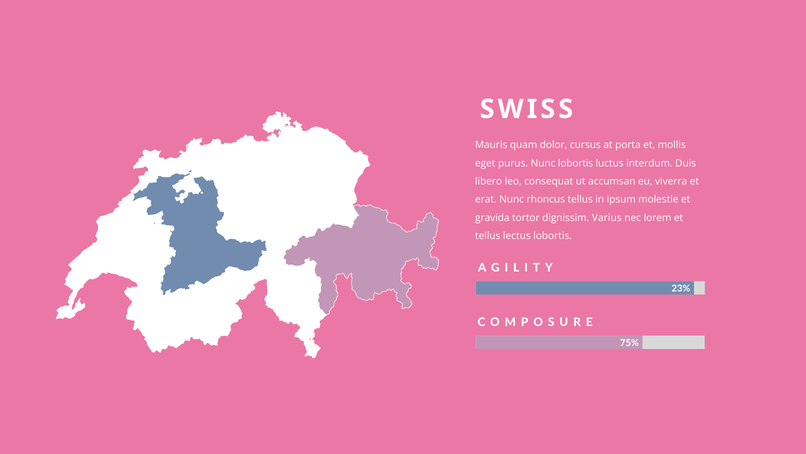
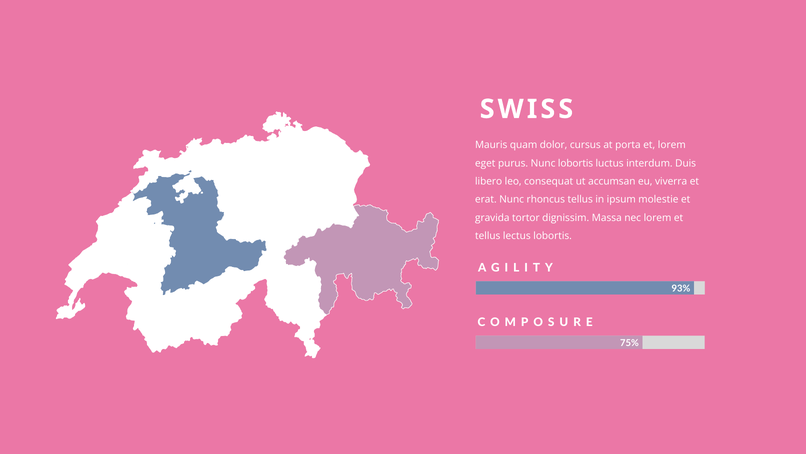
et mollis: mollis -> lorem
Varius: Varius -> Massa
23%: 23% -> 93%
